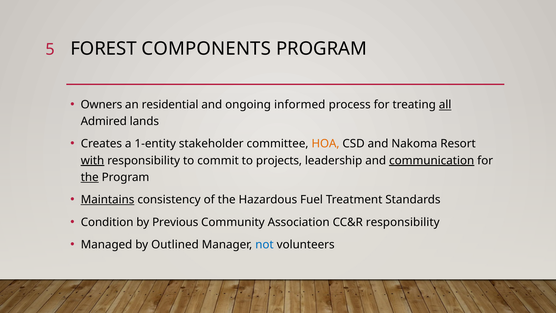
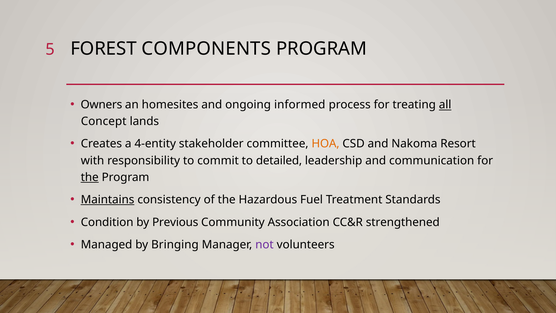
residential: residential -> homesites
Admired: Admired -> Concept
1-entity: 1-entity -> 4-entity
with underline: present -> none
projects: projects -> detailed
communication underline: present -> none
CC&R responsibility: responsibility -> strengthened
Outlined: Outlined -> Bringing
not colour: blue -> purple
